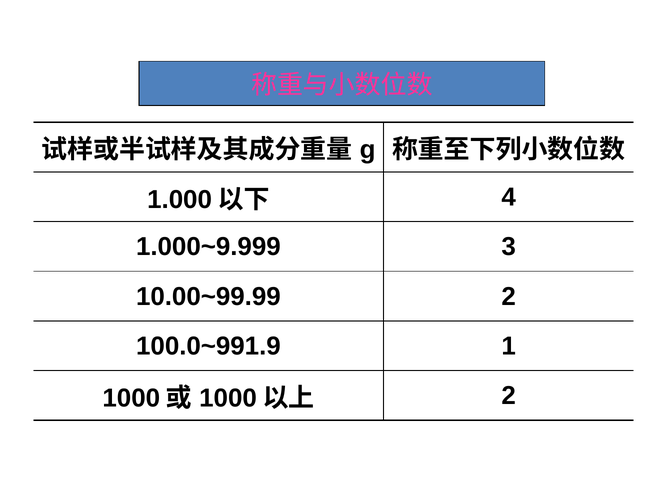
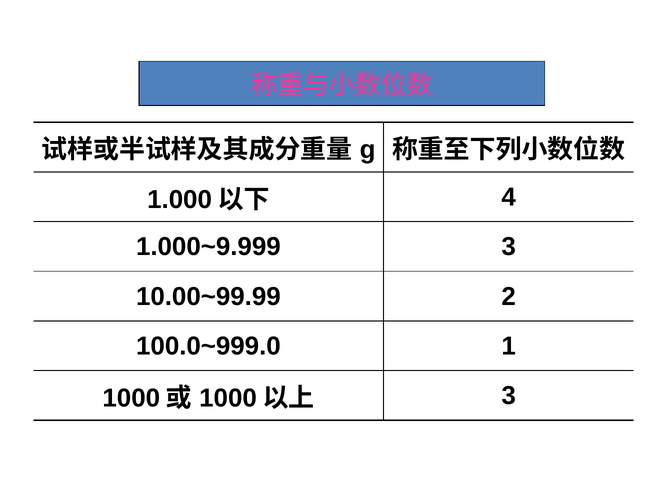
100.0~991.9: 100.0~991.9 -> 100.0~999.0
2 at (509, 396): 2 -> 3
